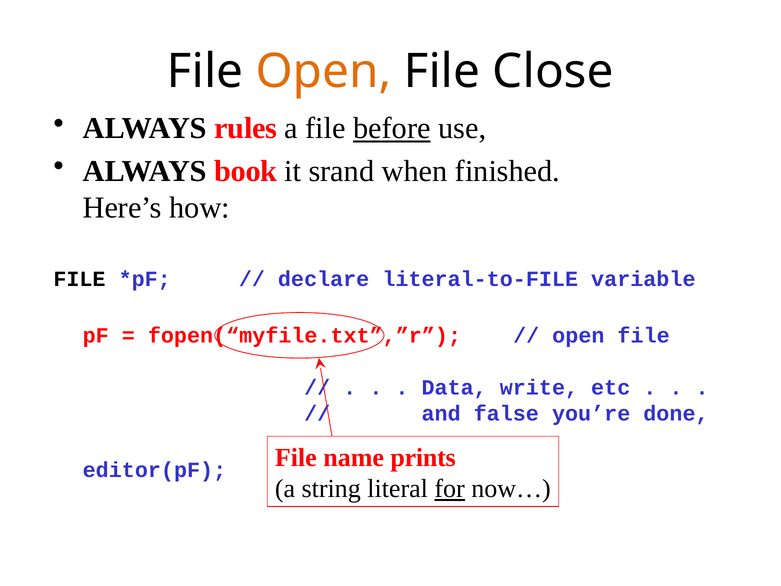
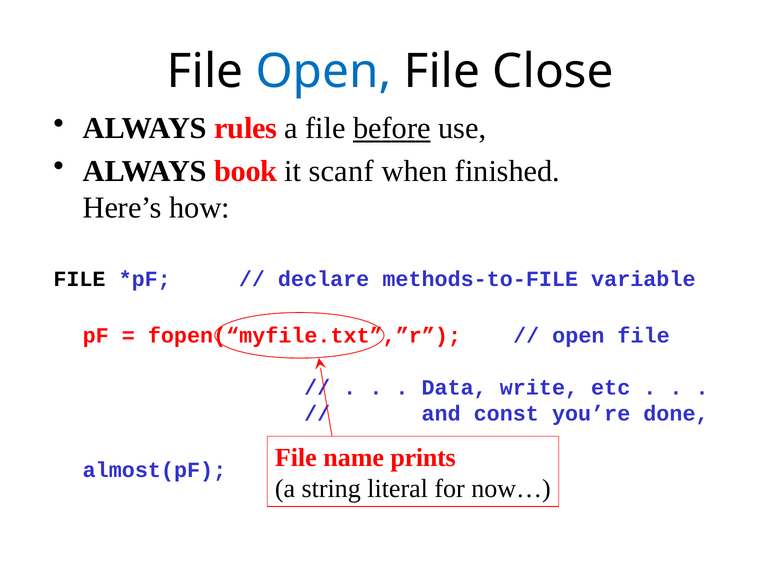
Open at (324, 72) colour: orange -> blue
srand: srand -> scanf
literal-to-FILE: literal-to-FILE -> methods-to-FILE
false: false -> const
editor(pF: editor(pF -> almost(pF
for underline: present -> none
